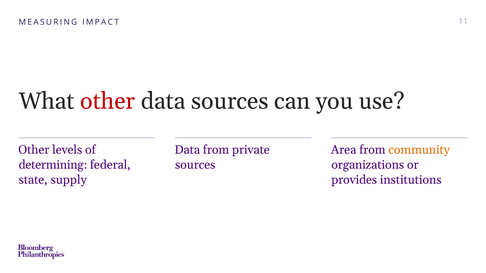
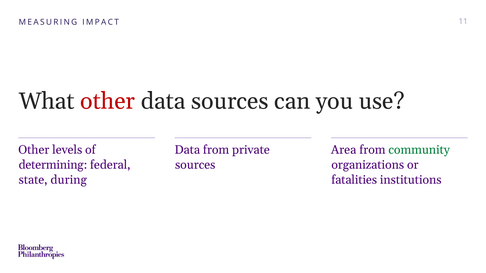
community colour: orange -> green
supply: supply -> during
provides: provides -> fatalities
